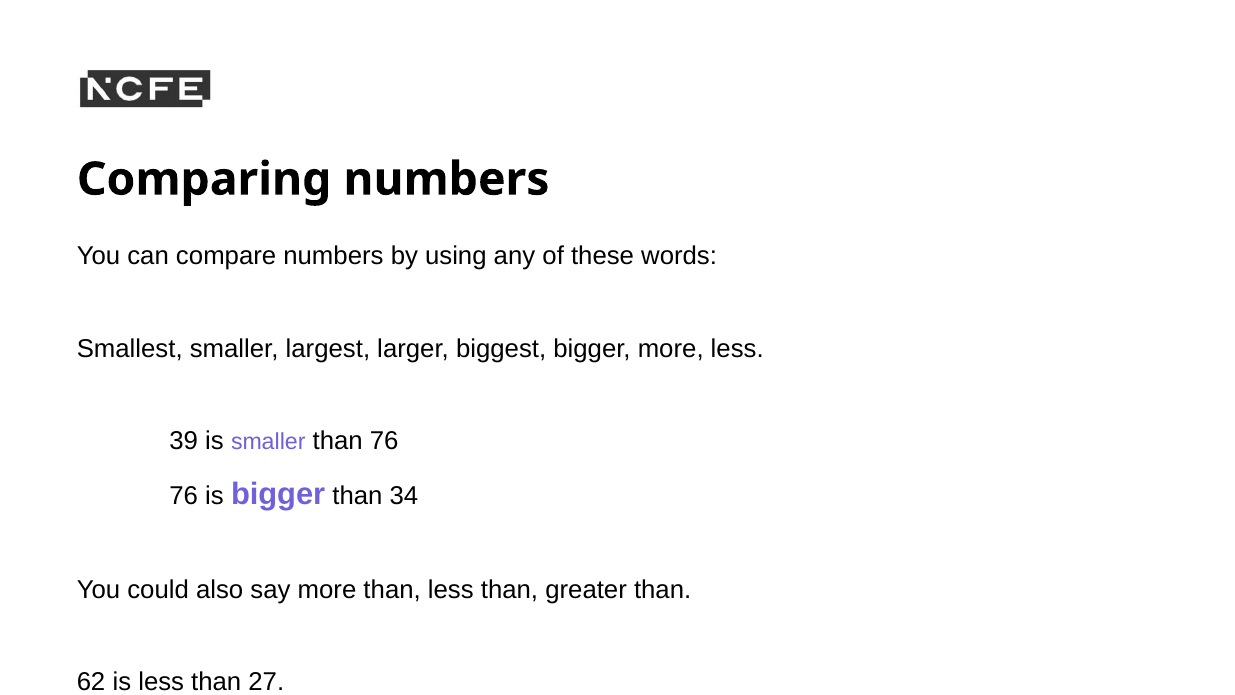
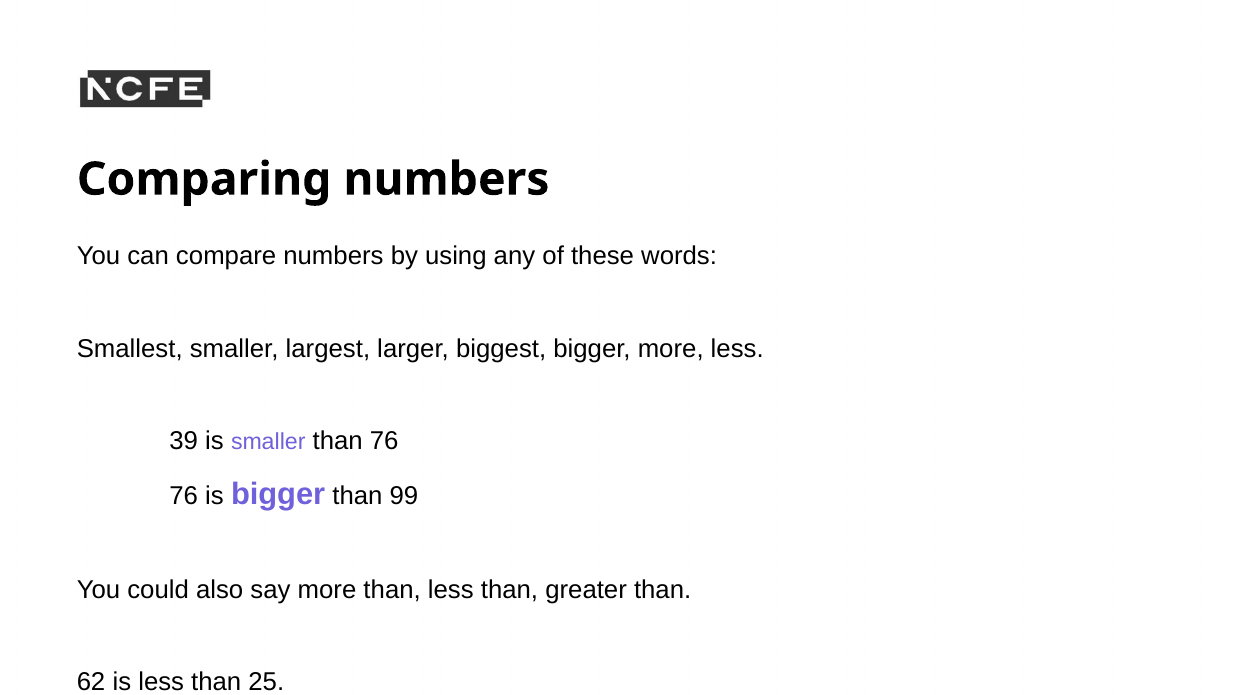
34: 34 -> 99
27: 27 -> 25
